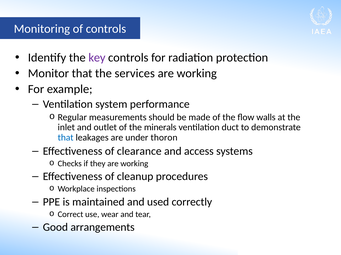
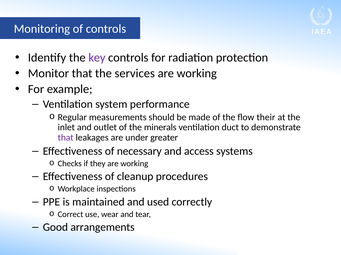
walls: walls -> their
that at (66, 138) colour: blue -> purple
thoron: thoron -> greater
clearance: clearance -> necessary
